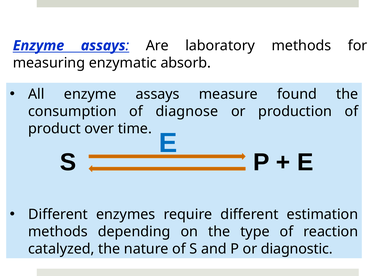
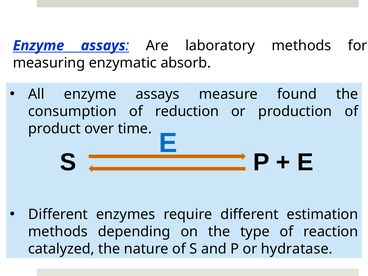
diagnose: diagnose -> reduction
diagnostic: diagnostic -> hydratase
